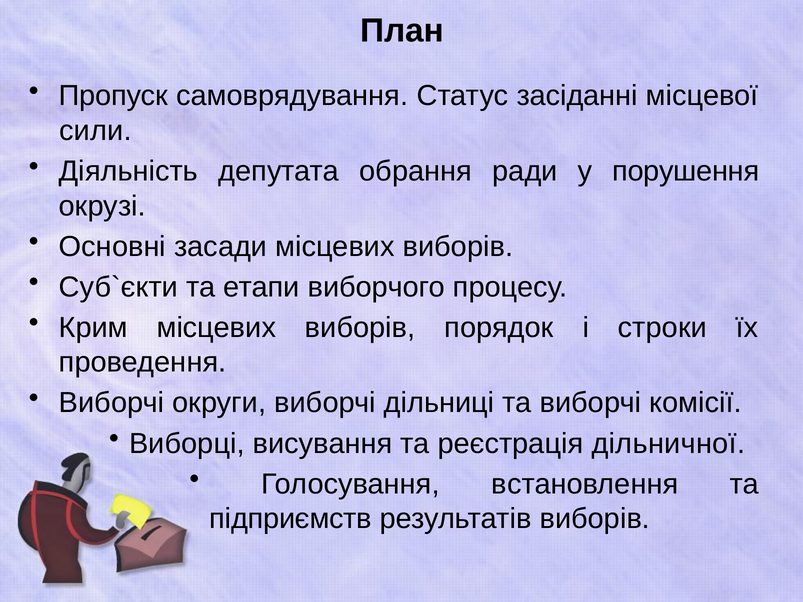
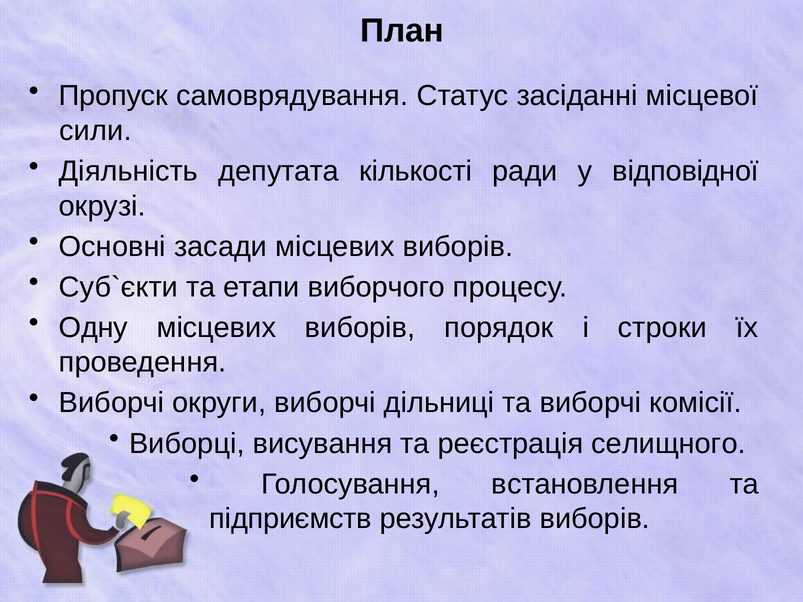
обрання: обрання -> кількості
порушення: порушення -> відповідної
Крим: Крим -> Одну
дільничної: дільничної -> селищного
